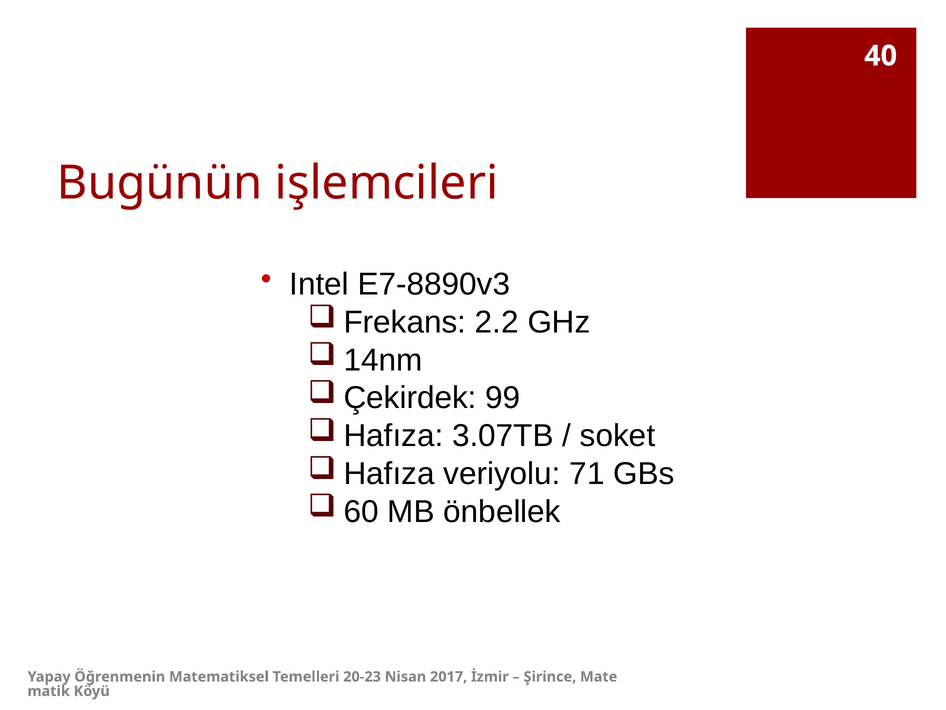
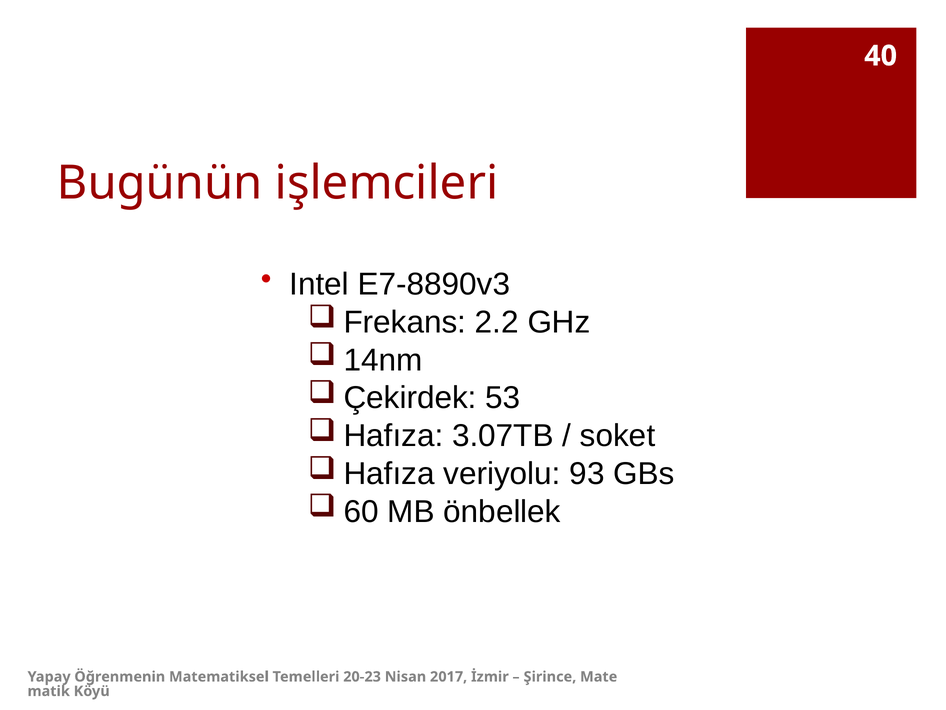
99: 99 -> 53
71: 71 -> 93
